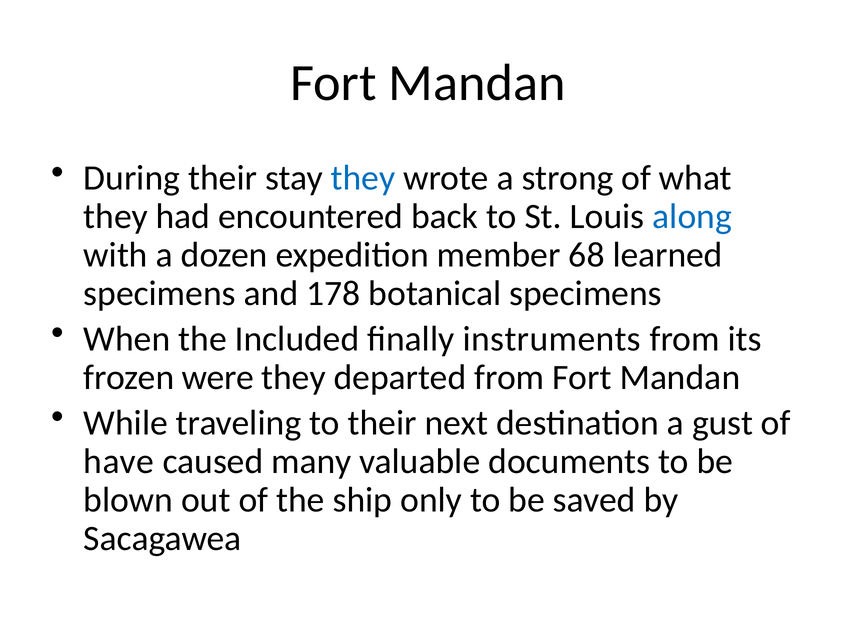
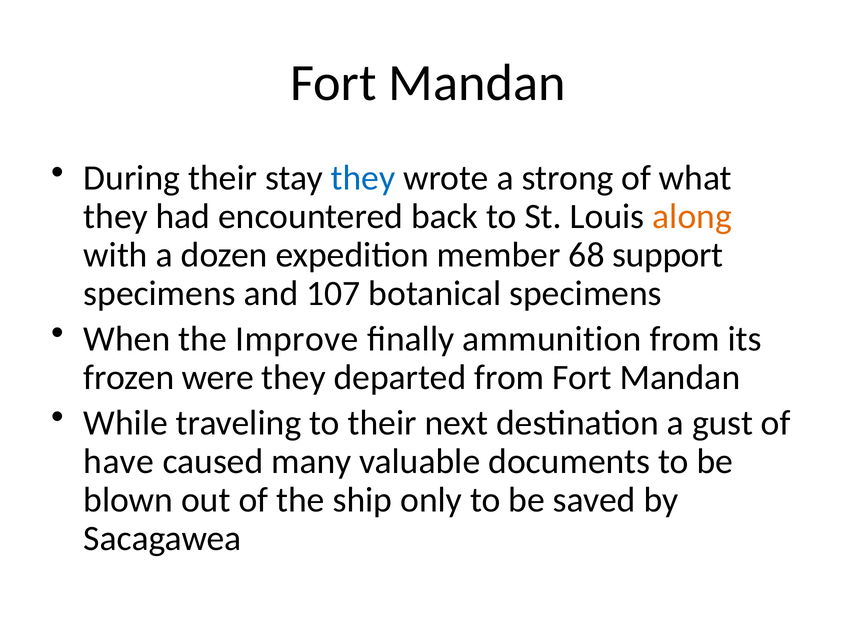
along colour: blue -> orange
learned: learned -> support
178: 178 -> 107
Included: Included -> Improve
instruments: instruments -> ammunition
